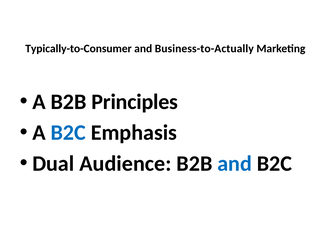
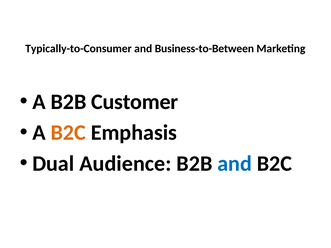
Business-to-Actually: Business-to-Actually -> Business-to-Between
Principles: Principles -> Customer
B2C at (68, 133) colour: blue -> orange
